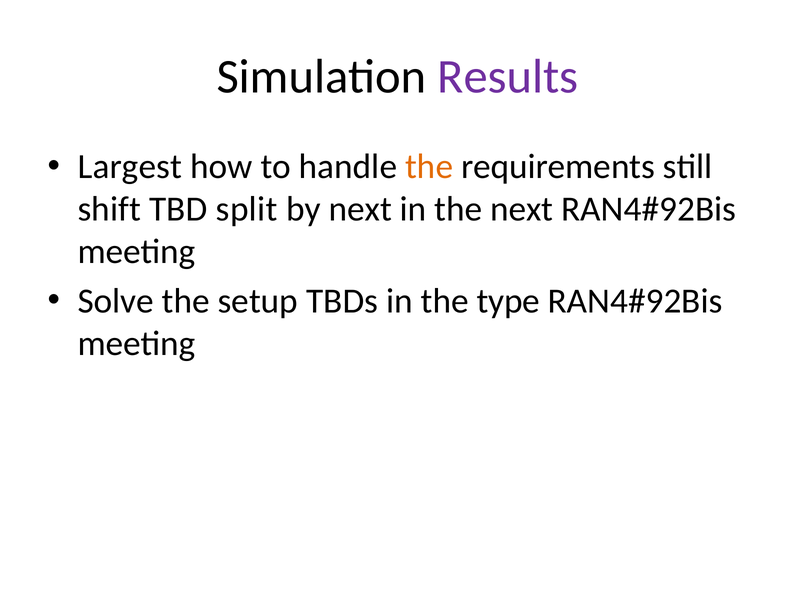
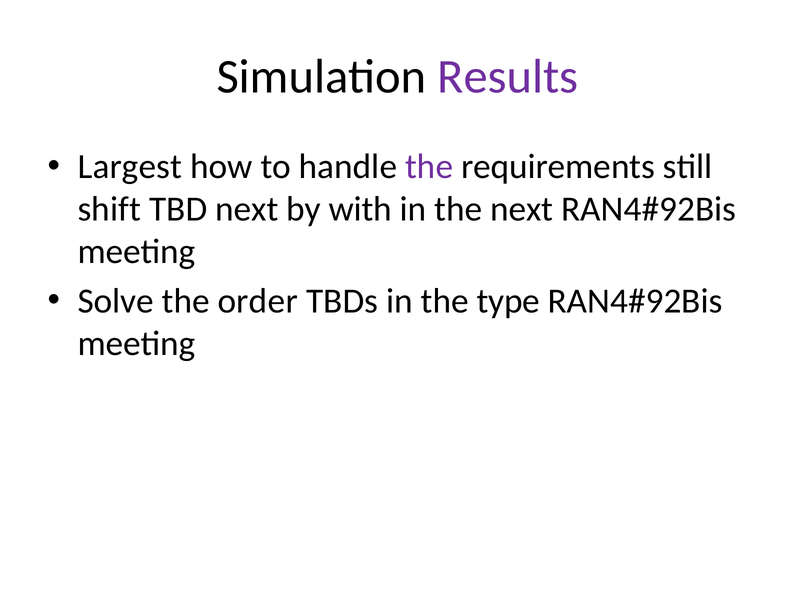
the at (429, 167) colour: orange -> purple
TBD split: split -> next
by next: next -> with
setup: setup -> order
